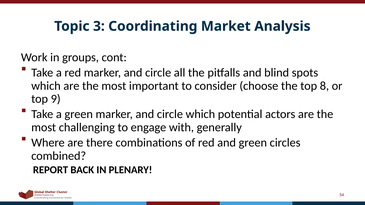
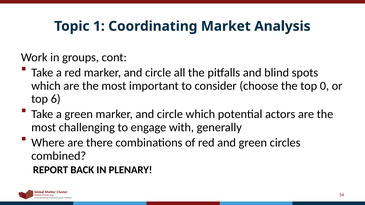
3: 3 -> 1
8: 8 -> 0
9: 9 -> 6
